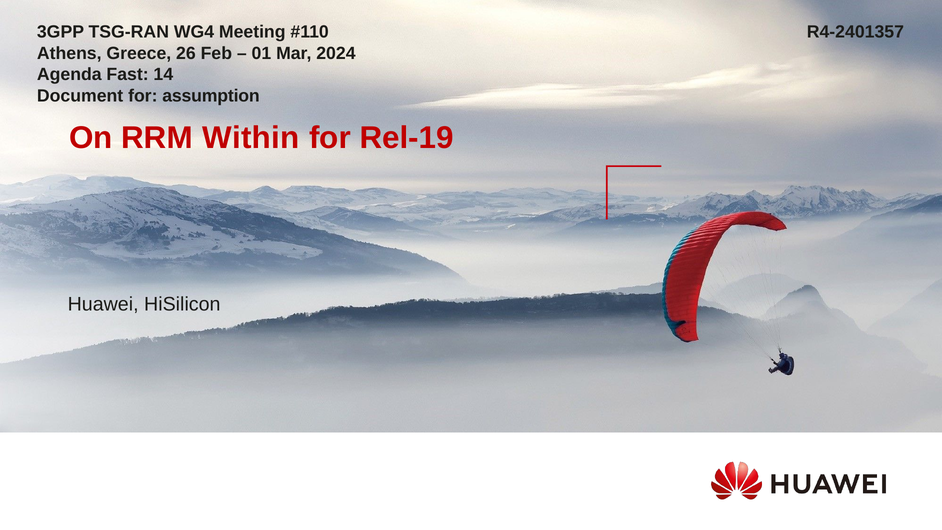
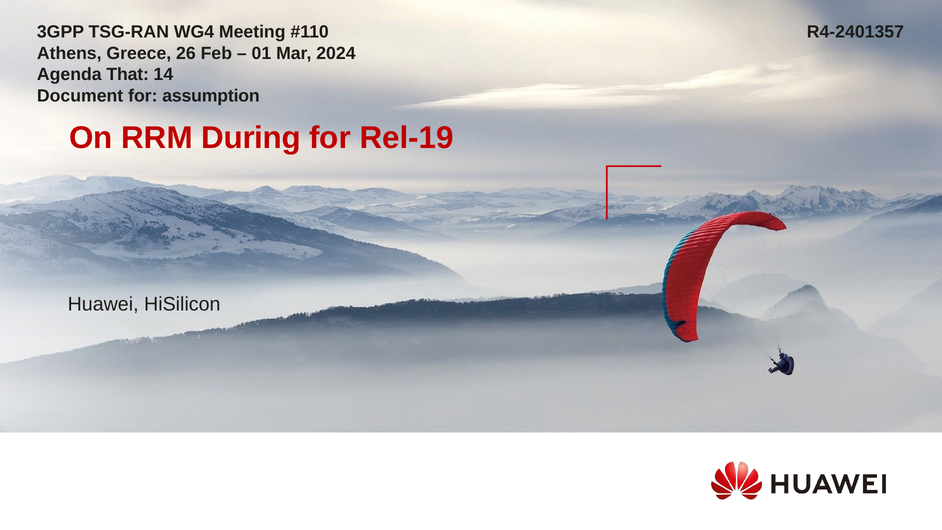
Fast: Fast -> That
Within: Within -> During
